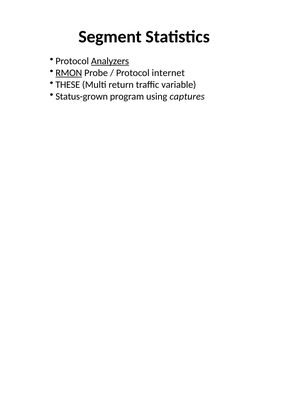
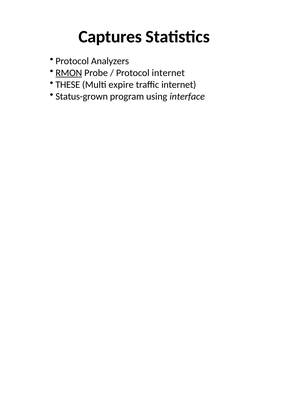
Segment: Segment -> Captures
Analyzers underline: present -> none
return: return -> expire
traffic variable: variable -> internet
captures: captures -> interface
